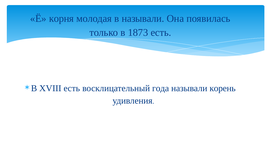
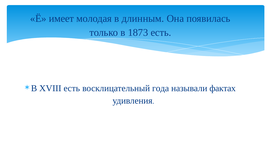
корня: корня -> имеет
в называли: называли -> длинным
корень: корень -> фактах
